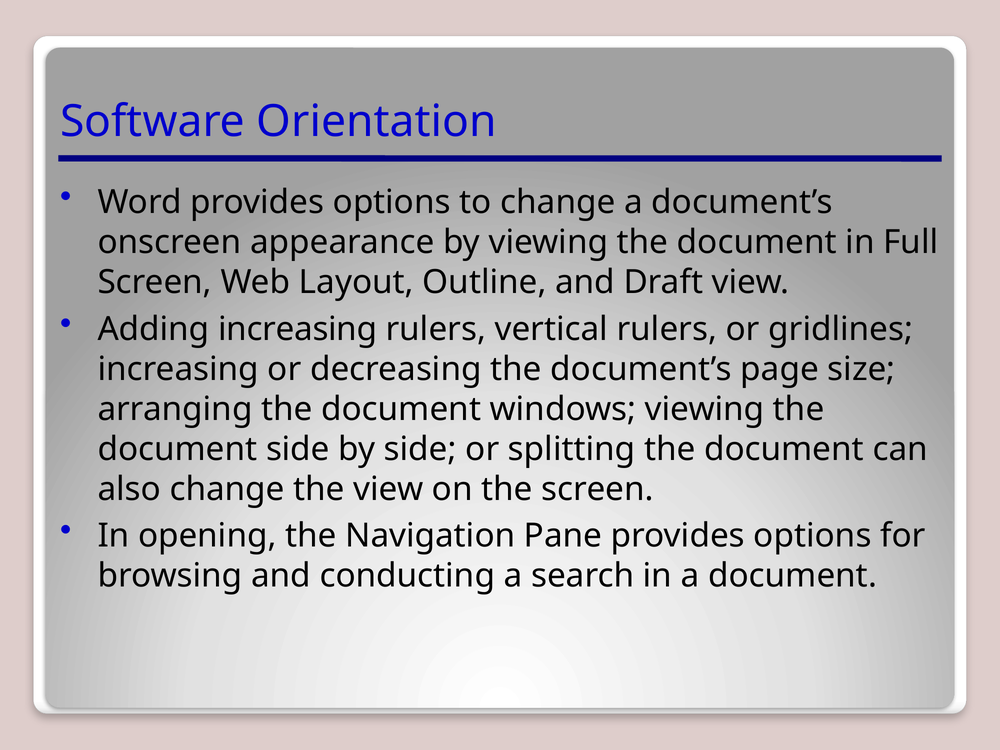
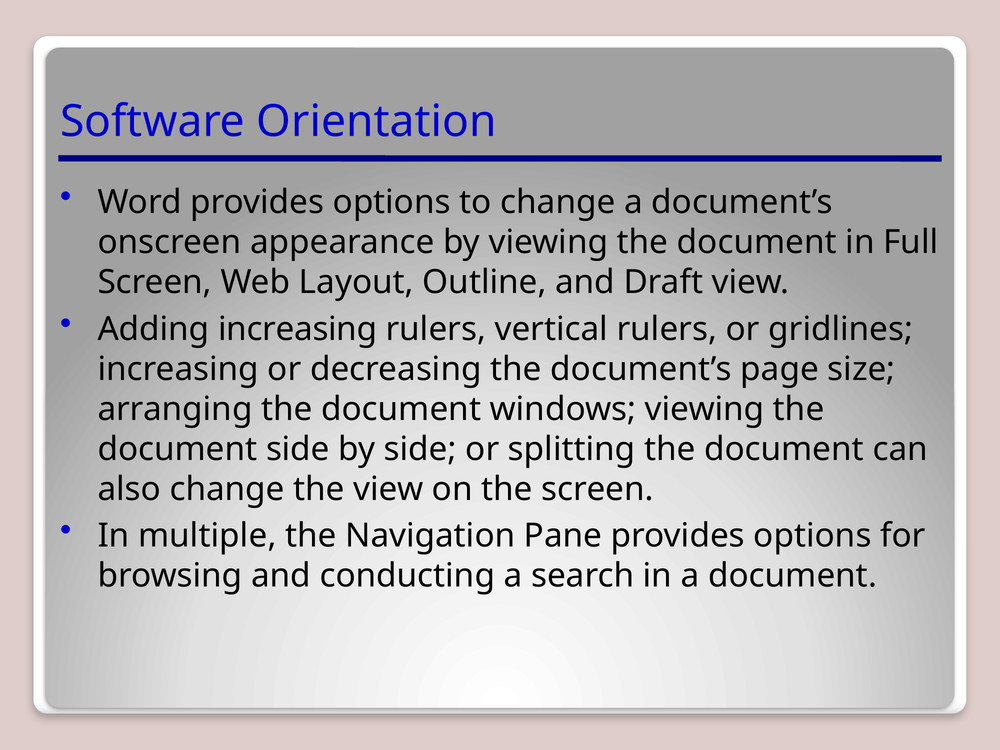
opening: opening -> multiple
